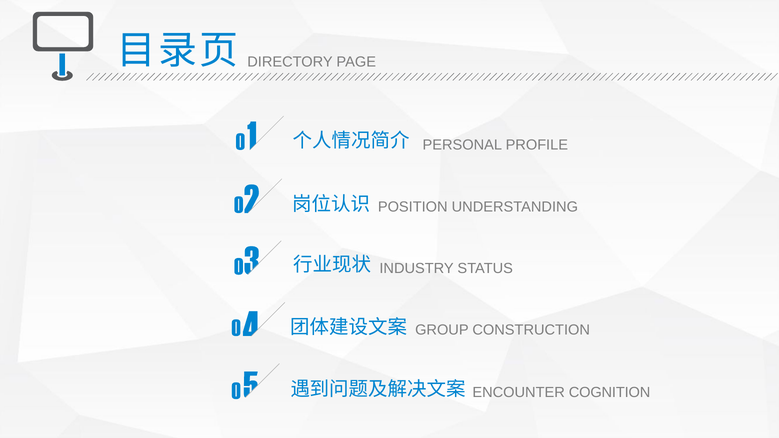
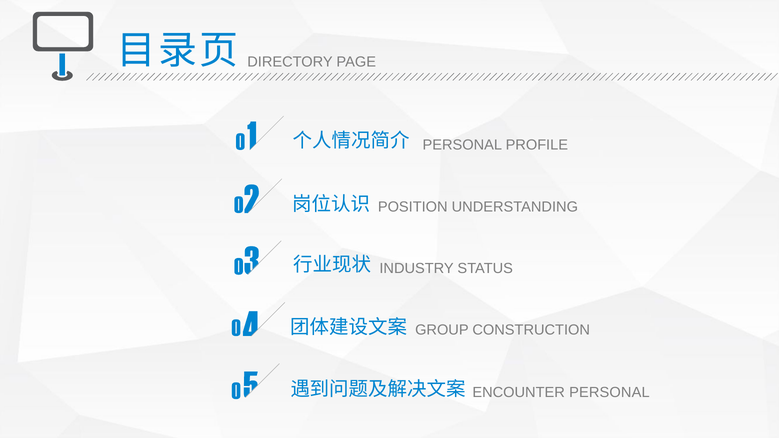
ENCOUNTER COGNITION: COGNITION -> PERSONAL
